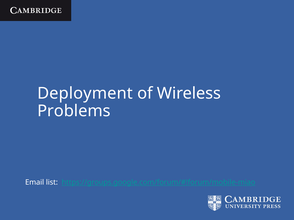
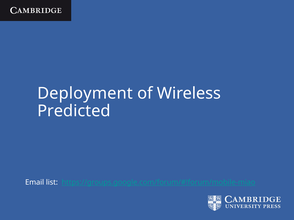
Problems: Problems -> Predicted
